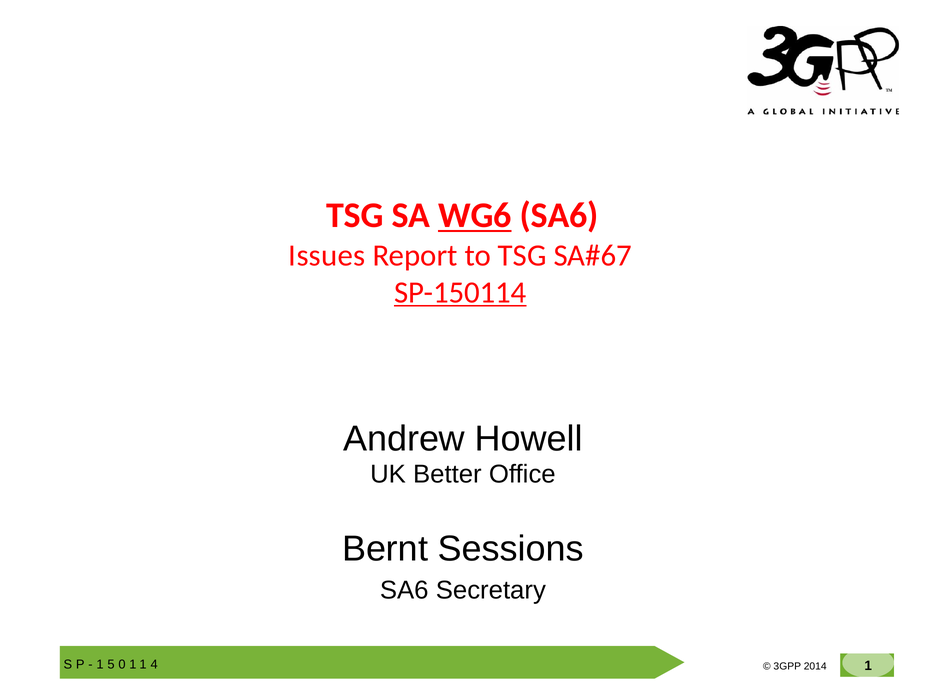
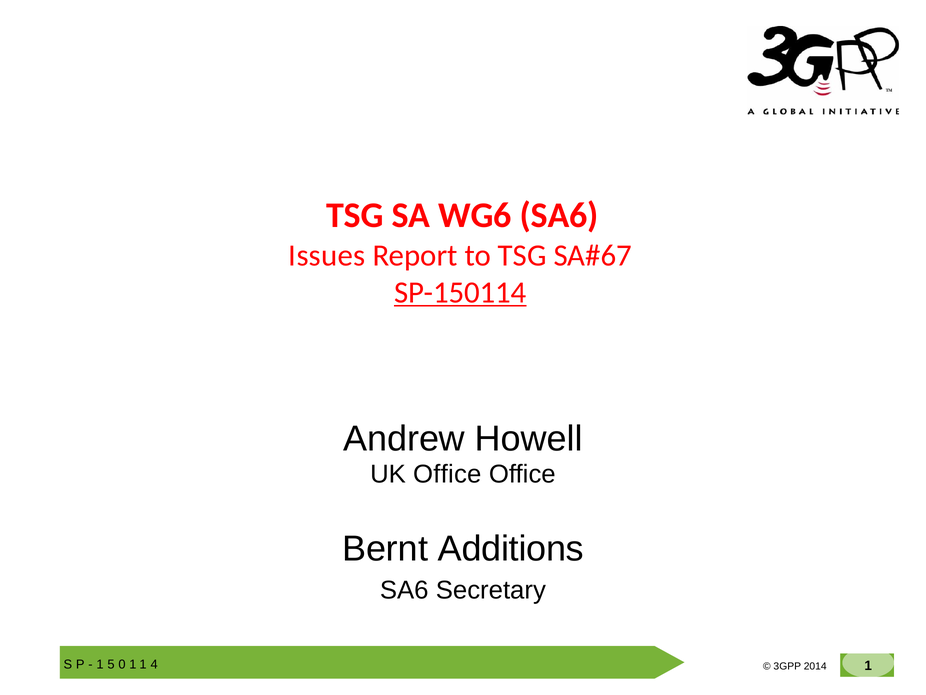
WG6 underline: present -> none
UK Better: Better -> Office
Sessions: Sessions -> Additions
